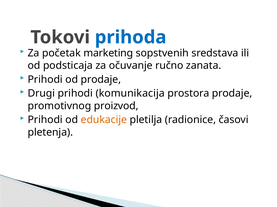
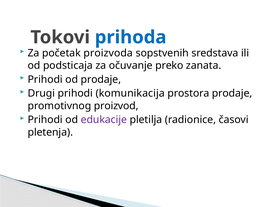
marketing: marketing -> proizvoda
ručno: ručno -> preko
edukacije colour: orange -> purple
